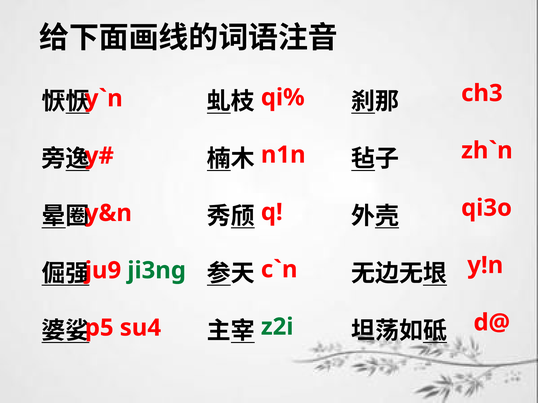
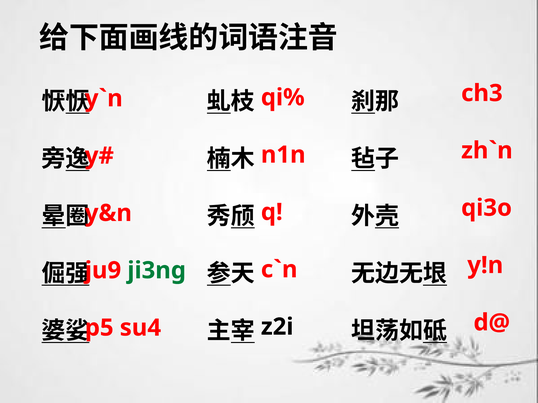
z2i colour: green -> black
